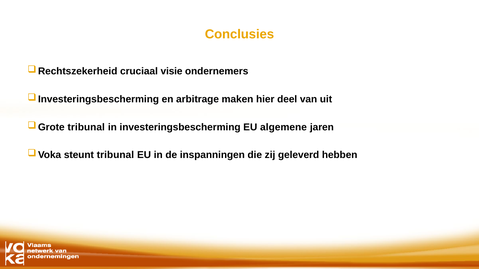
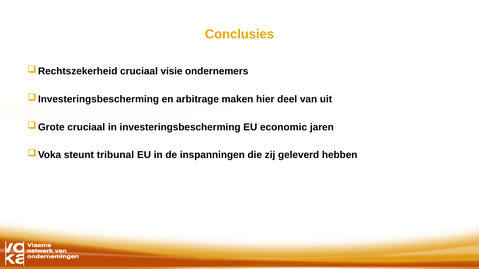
tribunal at (86, 127): tribunal -> cruciaal
algemene: algemene -> economic
